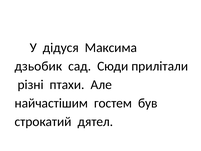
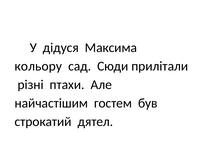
дзьобик: дзьобик -> кольору
